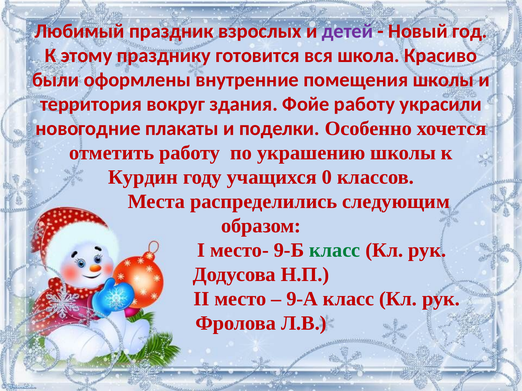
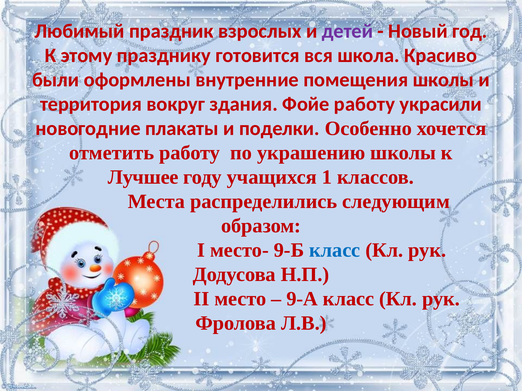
Курдин: Курдин -> Лучшее
0: 0 -> 1
класс at (335, 250) colour: green -> blue
